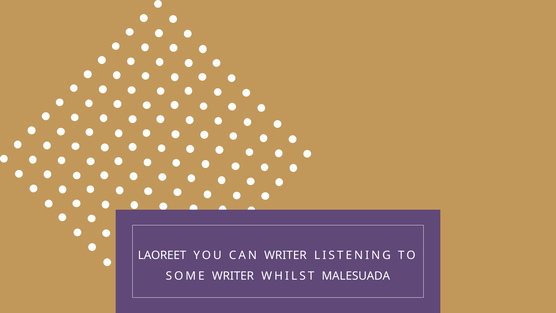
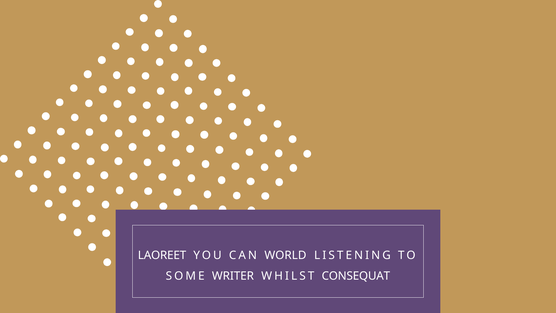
CAN WRITER: WRITER -> WORLD
MALESUADA: MALESUADA -> CONSEQUAT
